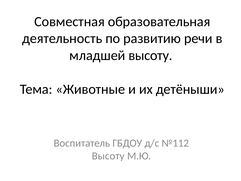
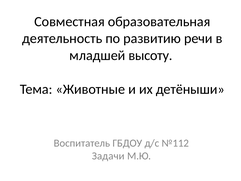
Высоту at (108, 156): Высоту -> Задачи
